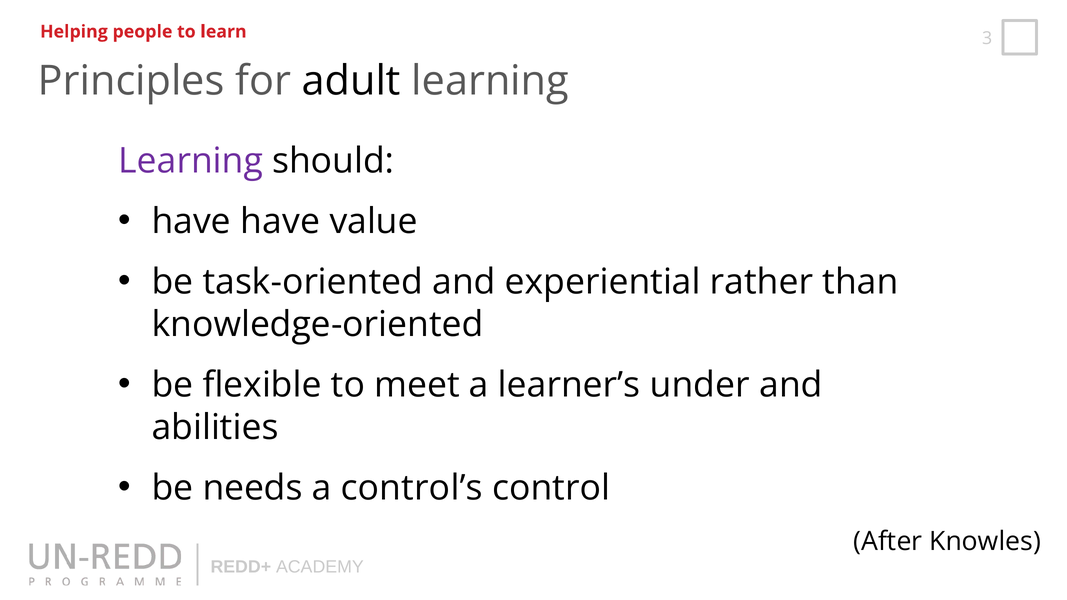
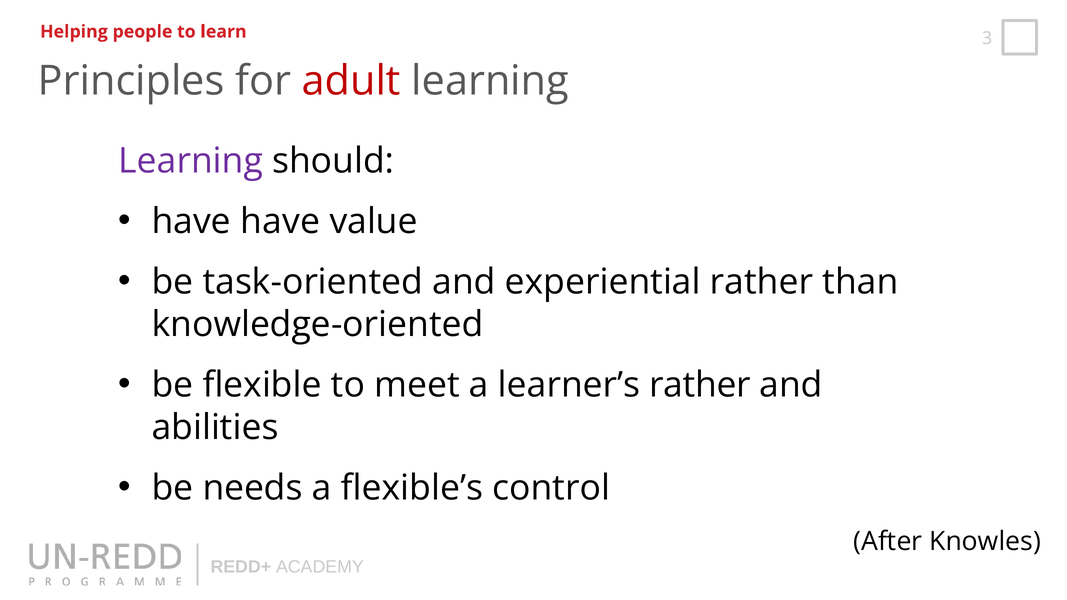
adult colour: black -> red
learner’s under: under -> rather
control’s: control’s -> flexible’s
